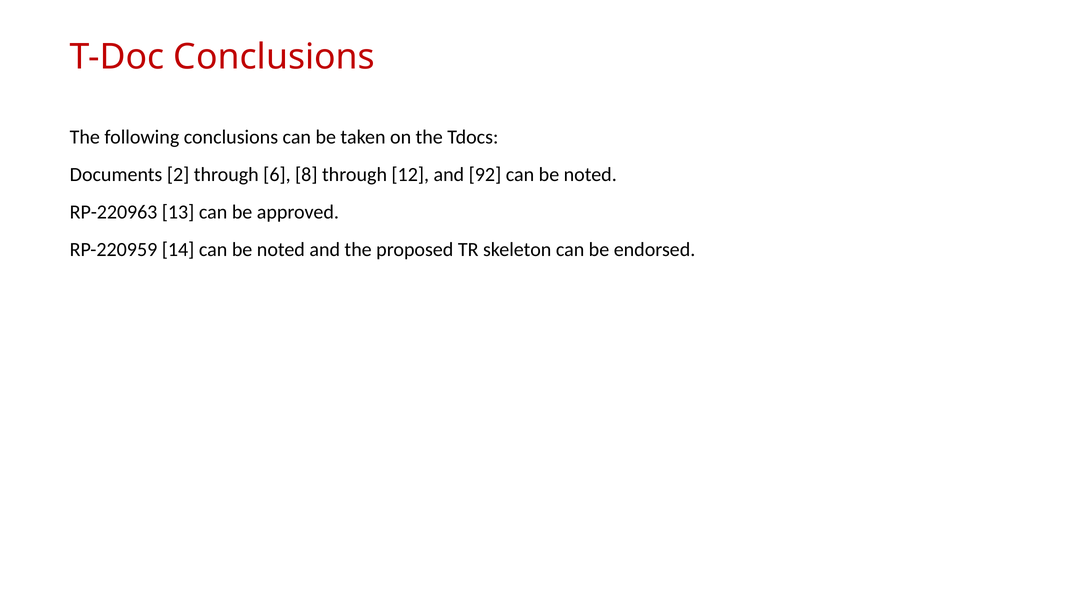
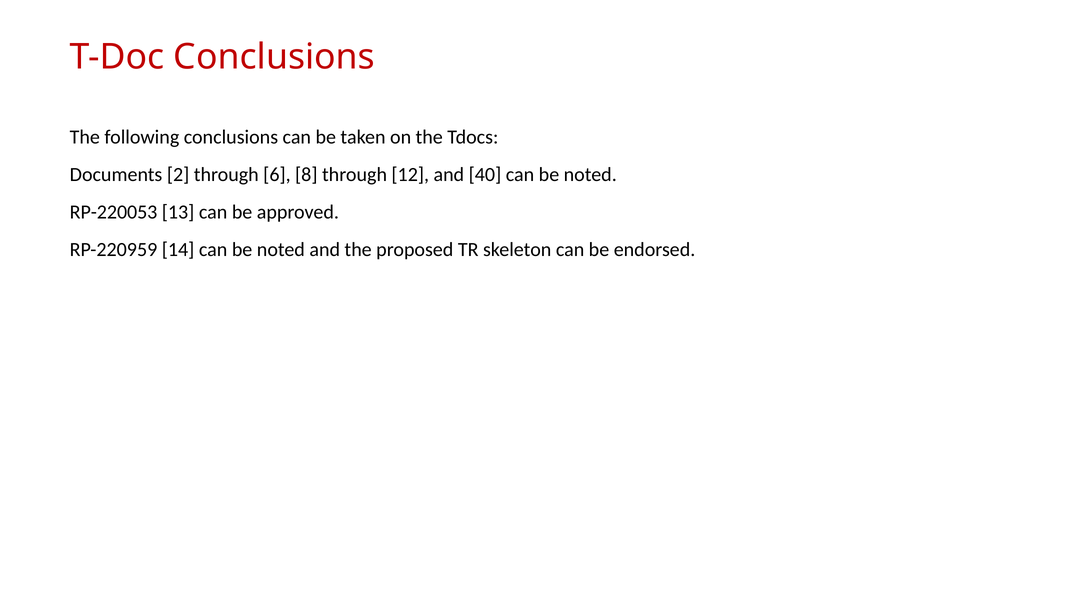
92: 92 -> 40
RP-220963: RP-220963 -> RP-220053
